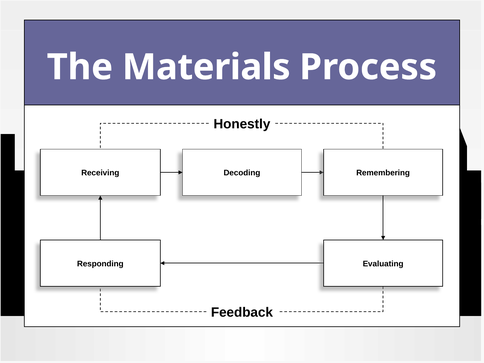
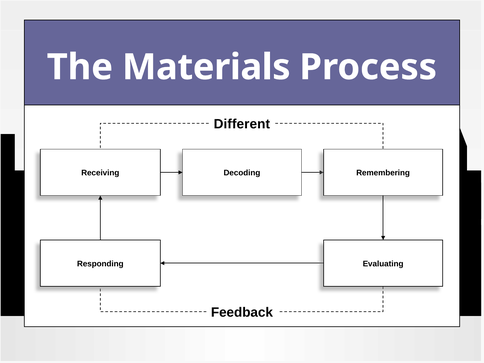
Honestly: Honestly -> Different
